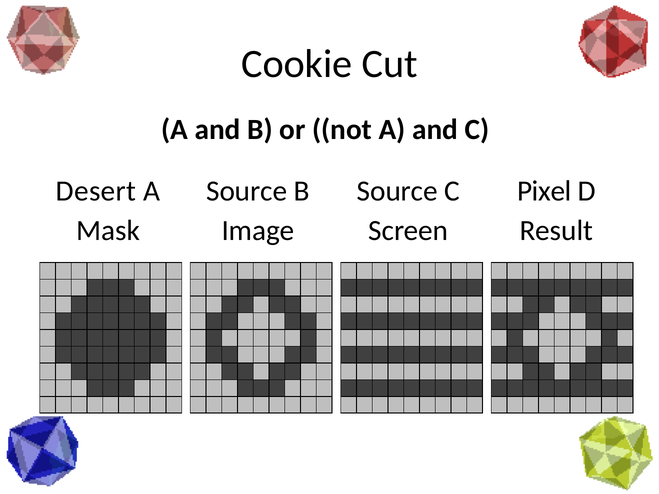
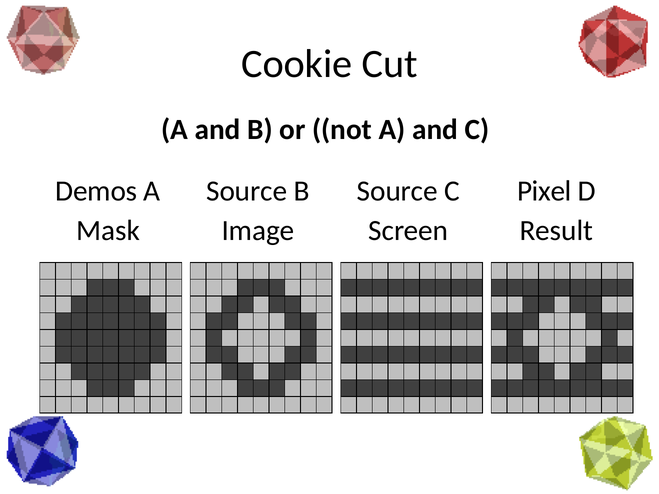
Desert: Desert -> Demos
